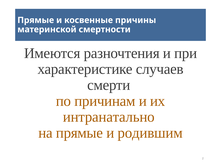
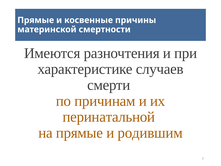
интранатально: интранатально -> перинатальной
